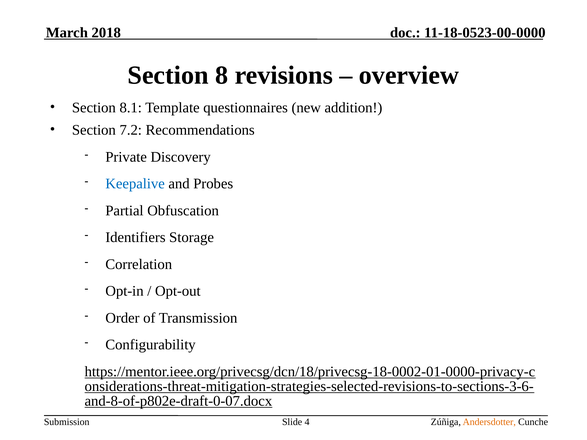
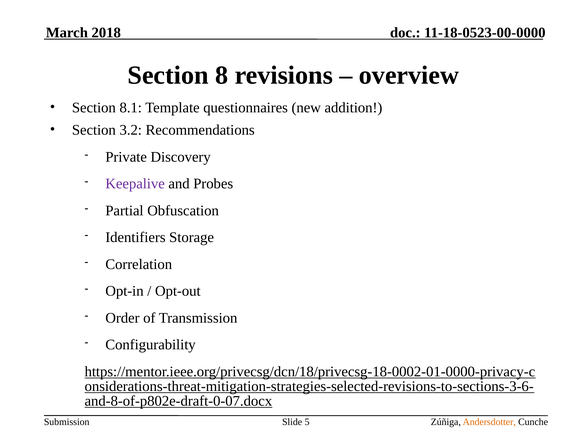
7.2: 7.2 -> 3.2
Keepalive colour: blue -> purple
4: 4 -> 5
